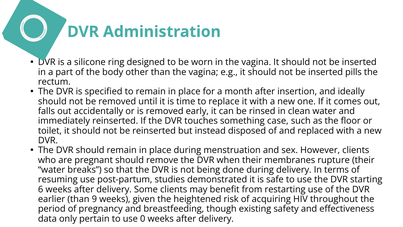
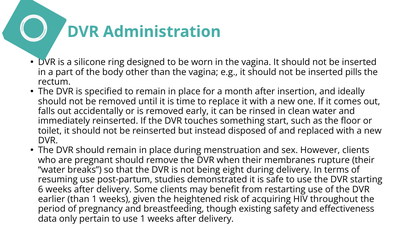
case: case -> start
done: done -> eight
than 9: 9 -> 1
use 0: 0 -> 1
